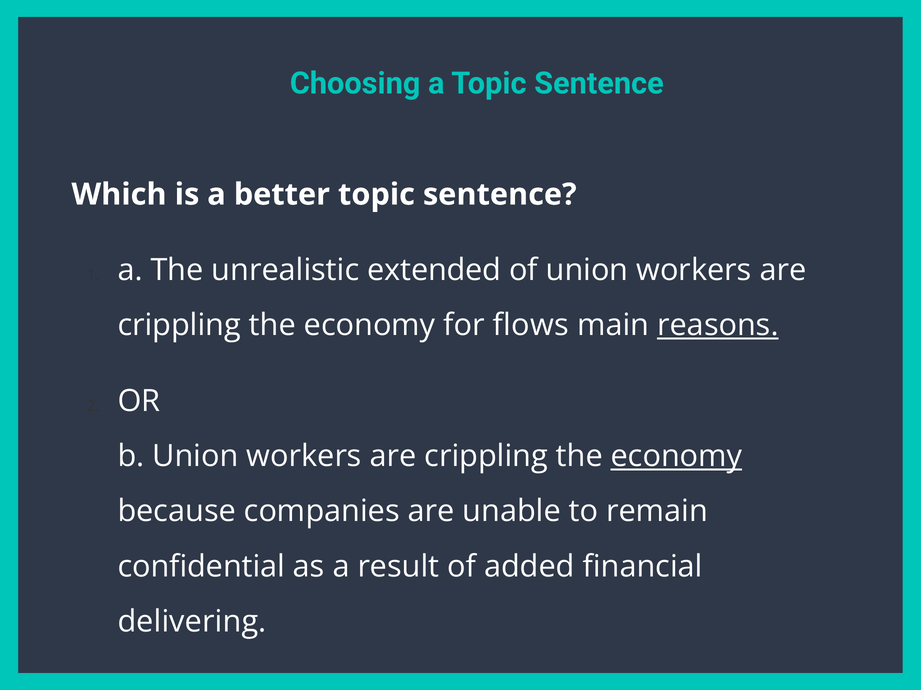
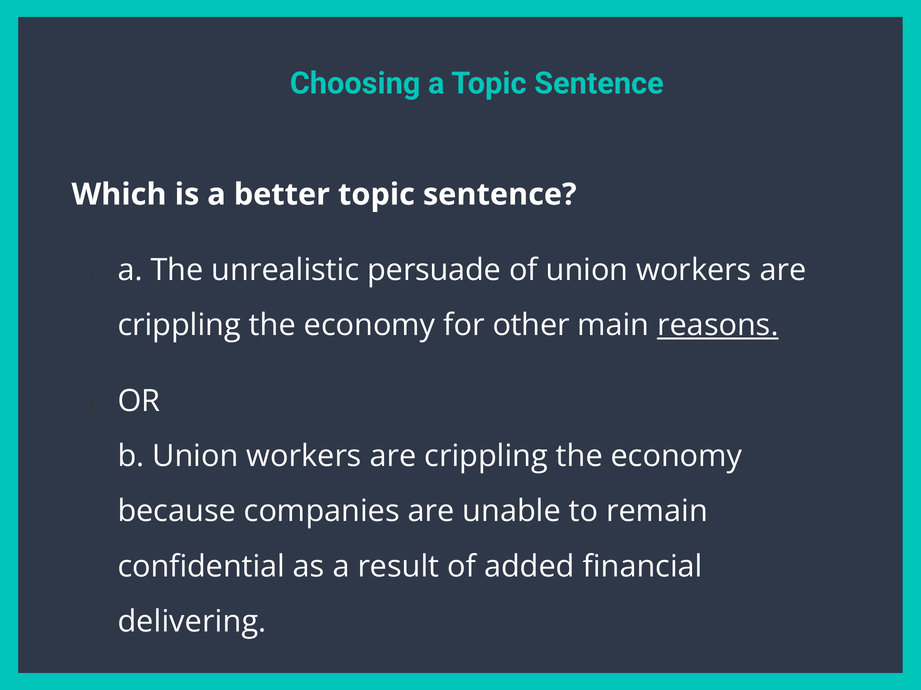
extended: extended -> persuade
flows: flows -> other
economy at (676, 457) underline: present -> none
